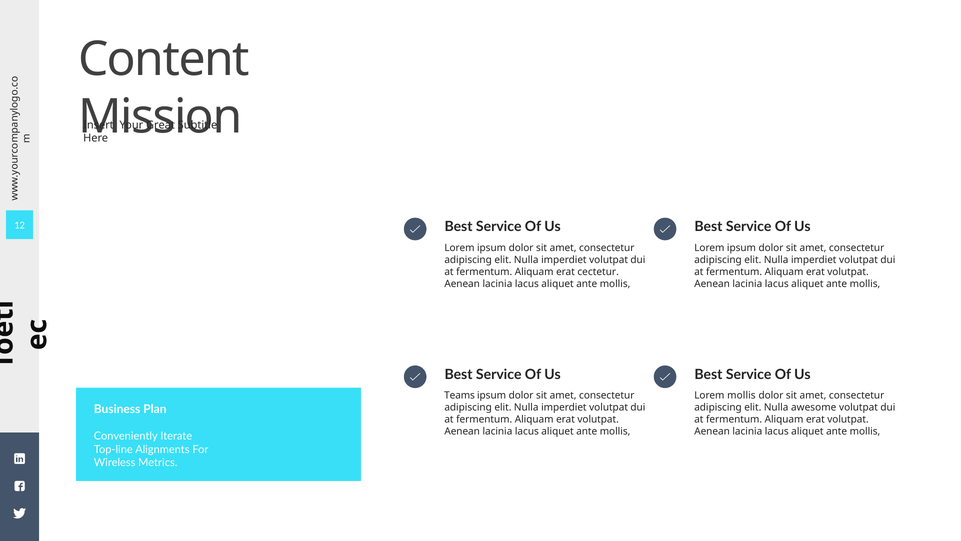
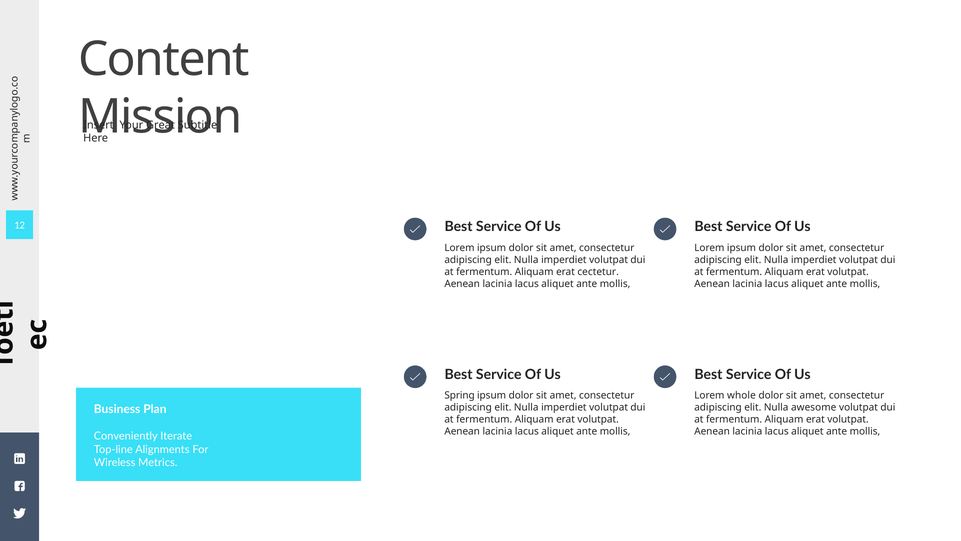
Teams: Teams -> Spring
Lorem mollis: mollis -> whole
